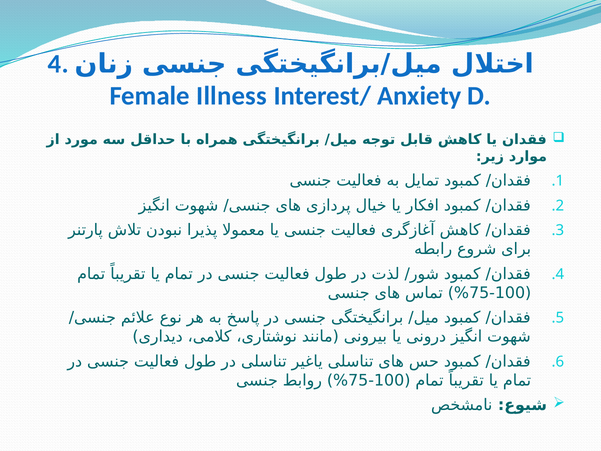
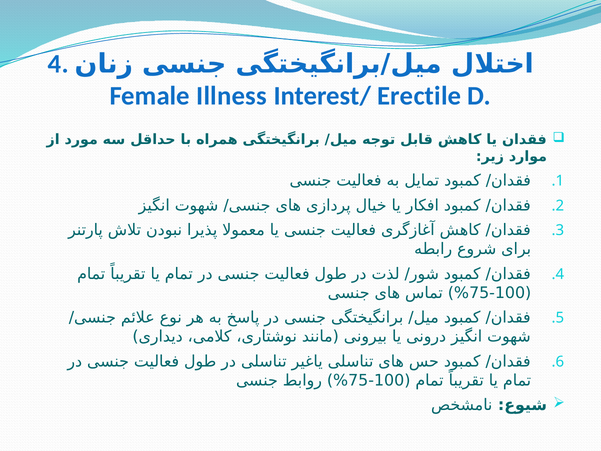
Anxiety: Anxiety -> Erectile
